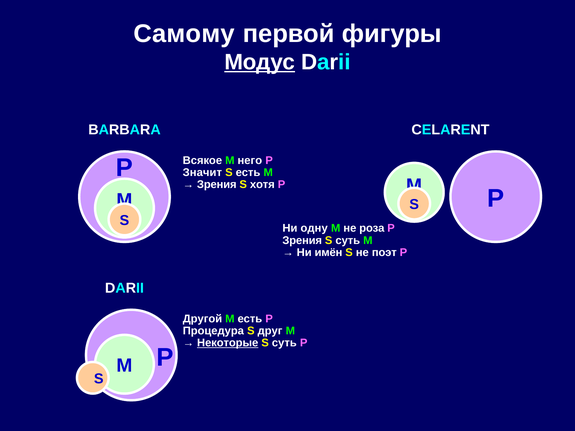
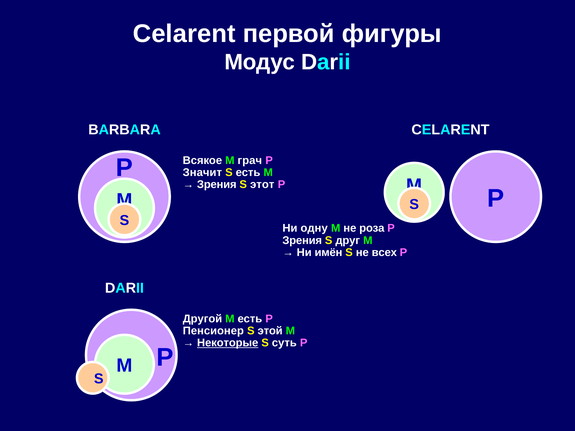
Самому at (184, 34): Самому -> Celarent
Модус underline: present -> none
него: него -> грач
хотя: хотя -> этот
суть at (348, 240): суть -> друг
поэт: поэт -> всех
Процедура: Процедура -> Пенсионер
друг: друг -> этой
